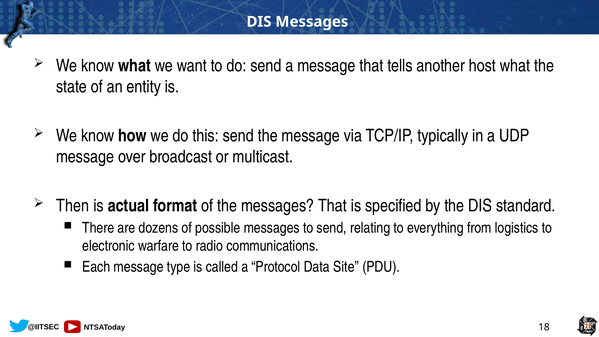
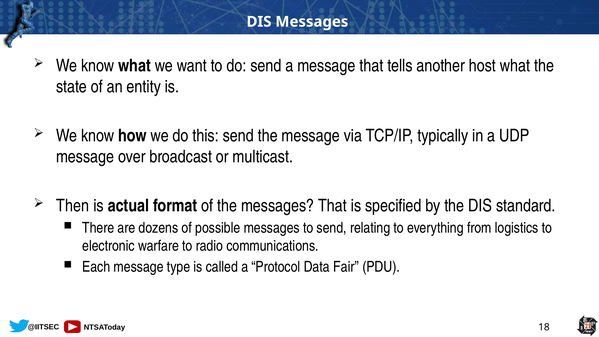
Site: Site -> Fair
